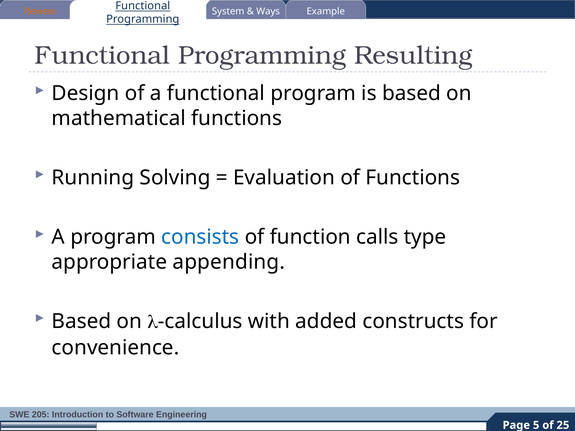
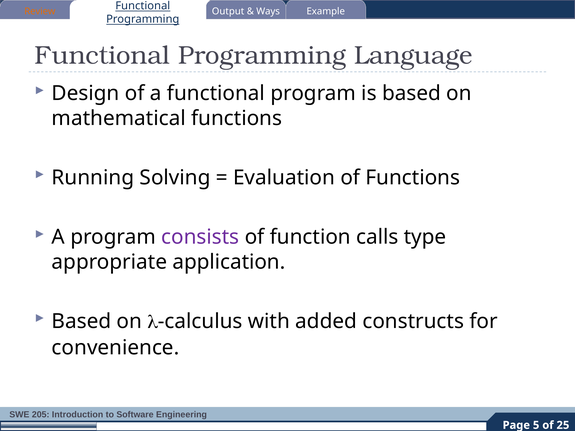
System: System -> Output
Resulting: Resulting -> Language
consists colour: blue -> purple
appending: appending -> application
